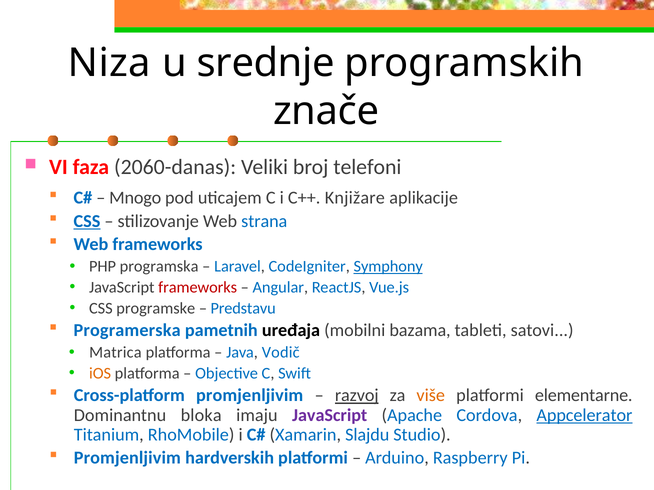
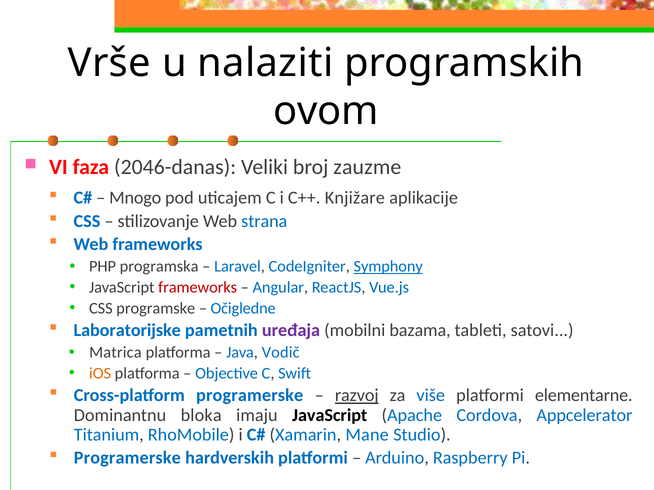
Niza: Niza -> Vrše
srednje: srednje -> nalaziti
znače: znače -> ovom
2060-danas: 2060-danas -> 2046-danas
telefoni: telefoni -> zauzme
CSS at (87, 221) underline: present -> none
Predstavu: Predstavu -> Očigledne
Programerska: Programerska -> Laboratorijske
uređaja colour: black -> purple
Cross-platform promjenljivim: promjenljivim -> programerske
više colour: orange -> blue
JavaScript at (330, 415) colour: purple -> black
Appcelerator underline: present -> none
Slajdu: Slajdu -> Mane
Promjenljivim at (127, 458): Promjenljivim -> Programerske
